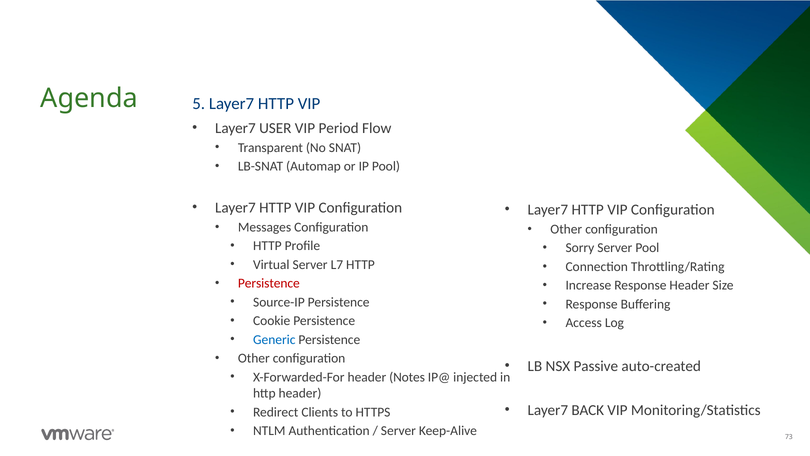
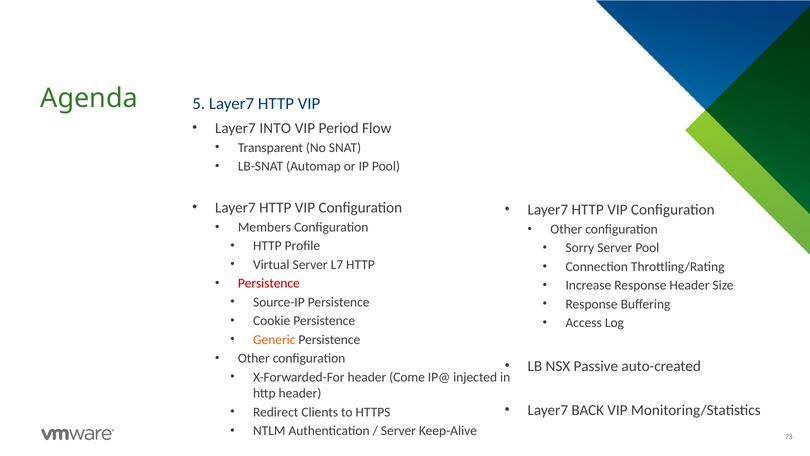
USER: USER -> INTO
Messages: Messages -> Members
Generic colour: blue -> orange
Notes: Notes -> Come
